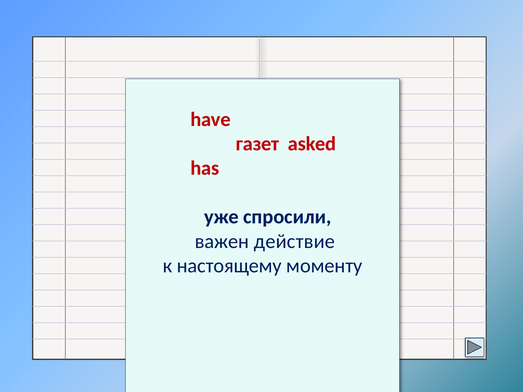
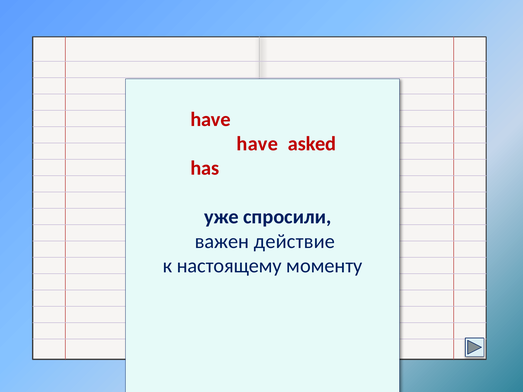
газет at (257, 144): газет -> have
